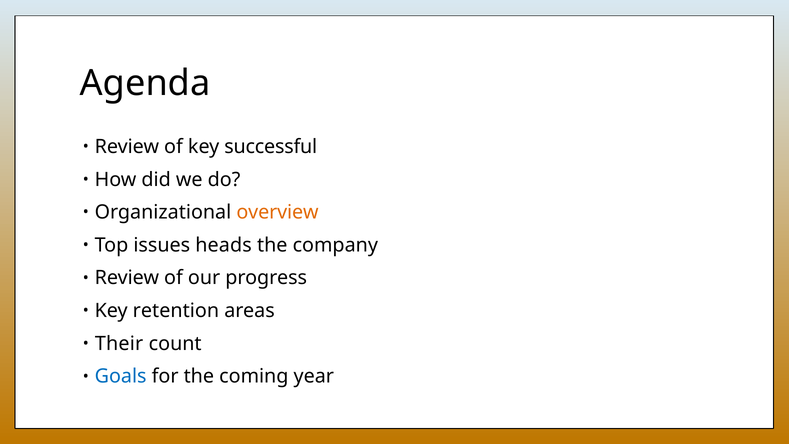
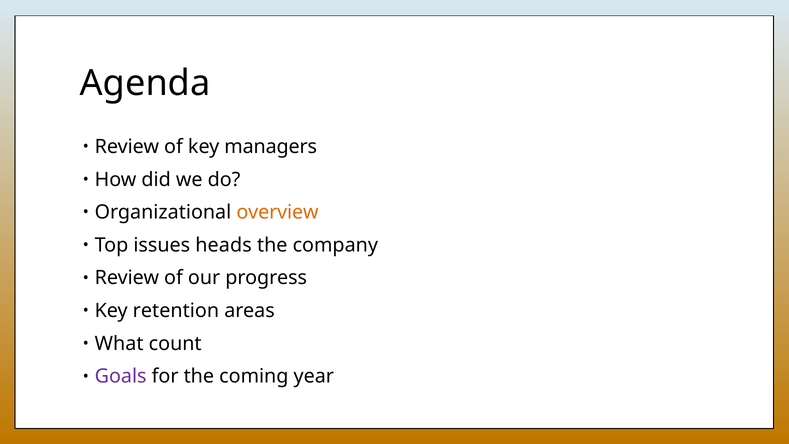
successful: successful -> managers
Their: Their -> What
Goals colour: blue -> purple
